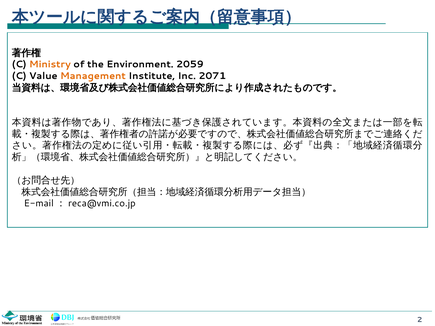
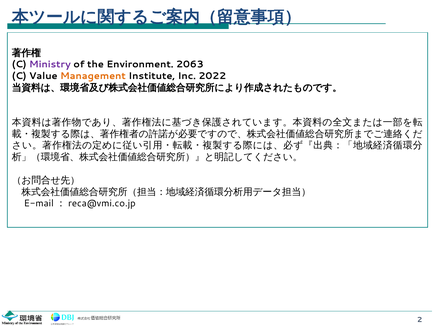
Ministry colour: orange -> purple
2059: 2059 -> 2063
2071: 2071 -> 2022
